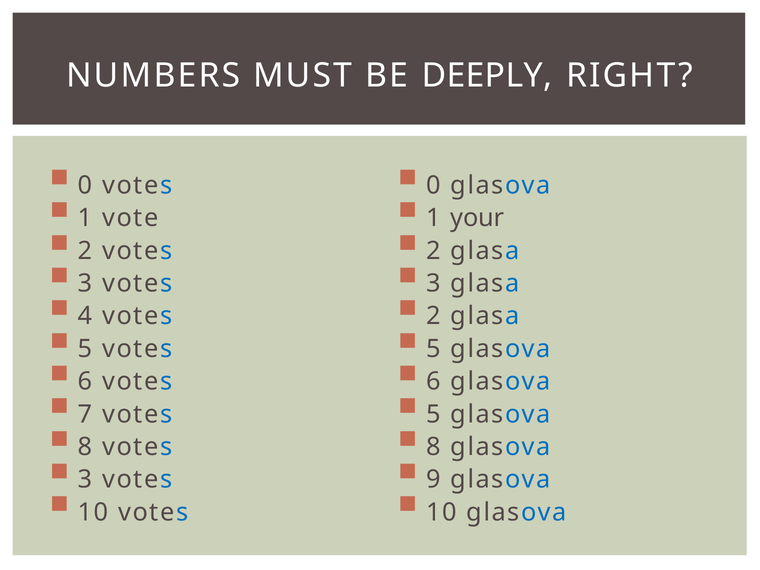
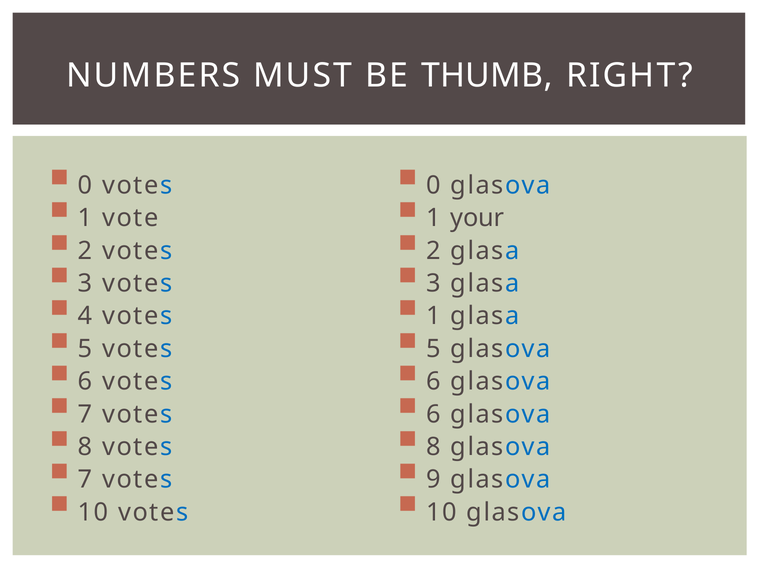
DEEPLY: DEEPLY -> THUMB
2 at (434, 316): 2 -> 1
5 at (434, 414): 5 -> 6
3 at (85, 480): 3 -> 7
